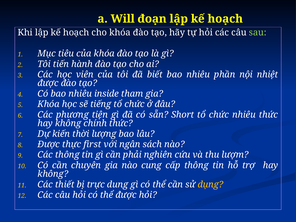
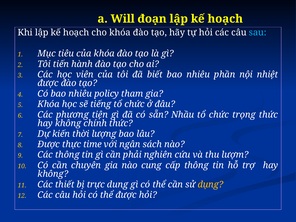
sau colour: light green -> light blue
inside: inside -> policy
Short: Short -> Nhầu
chức nhiêu: nhiêu -> trọng
first: first -> time
